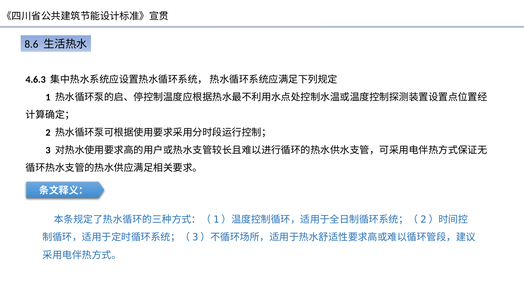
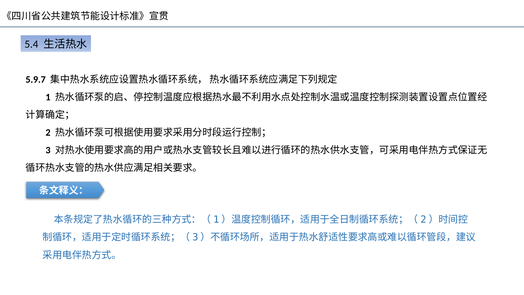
8.6: 8.6 -> 5.4
4.6.3: 4.6.3 -> 5.9.7
